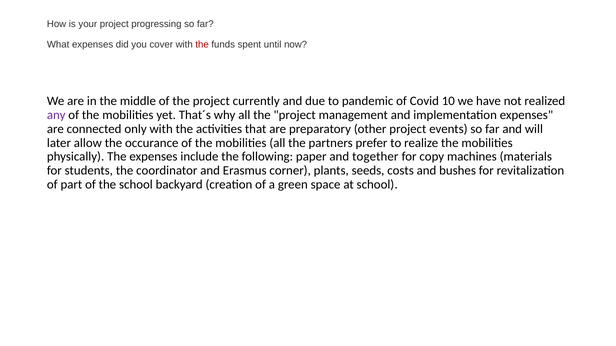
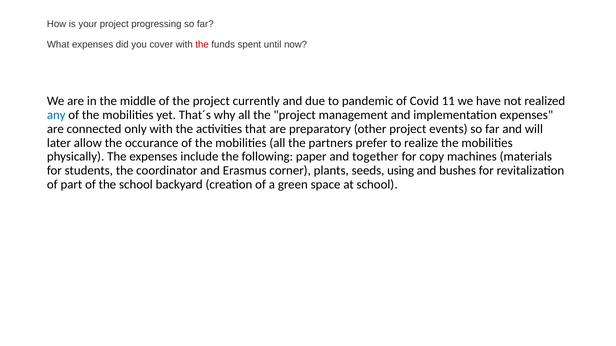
10: 10 -> 11
any colour: purple -> blue
costs: costs -> using
